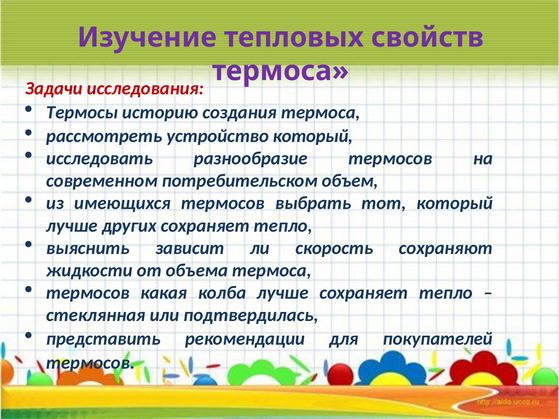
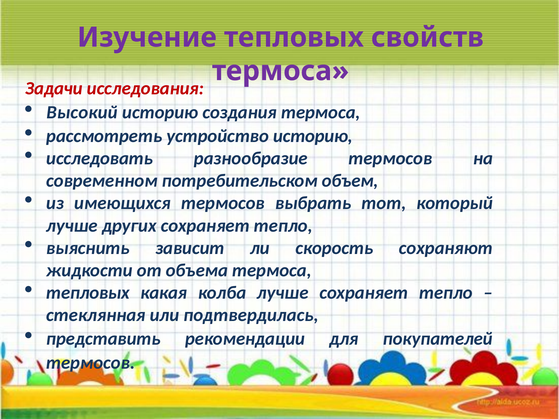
Термосы: Термосы -> Высокий
устройство который: который -> историю
термосов at (88, 293): термосов -> тепловых
